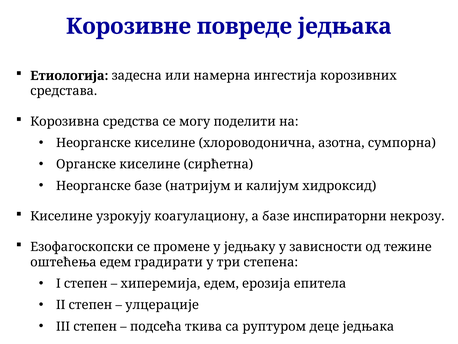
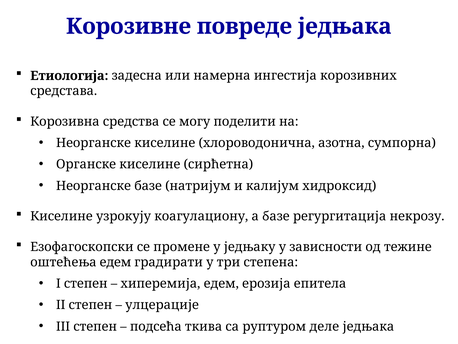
инспираторни: инспираторни -> регургитација
деце: деце -> деле
